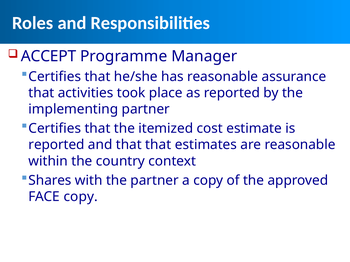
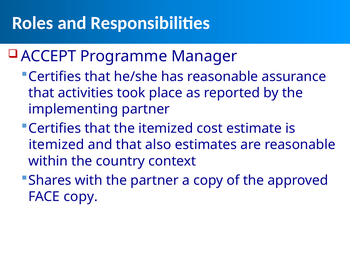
reported at (57, 145): reported -> itemized
that that: that -> also
